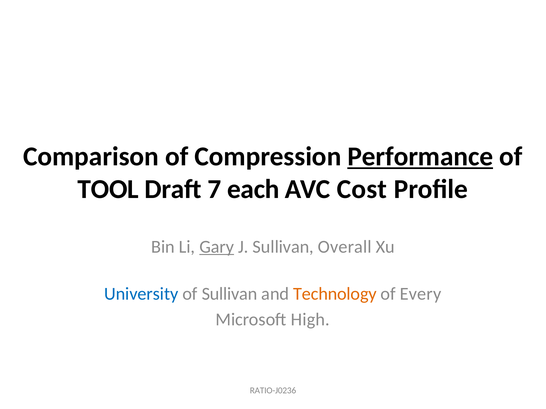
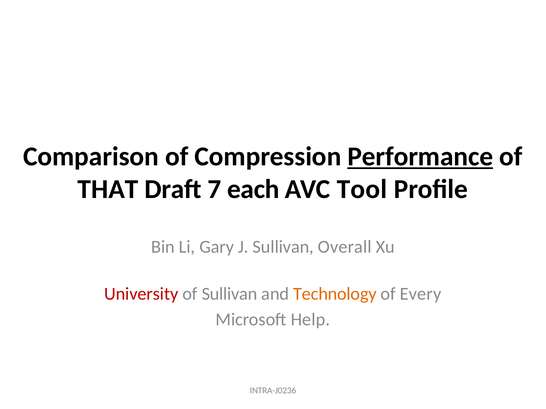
TOOL: TOOL -> THAT
Cost: Cost -> Tool
Gary underline: present -> none
University colour: blue -> red
High: High -> Help
RATIO-J0236: RATIO-J0236 -> INTRA-J0236
